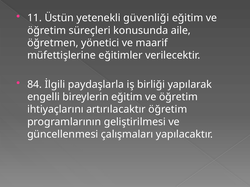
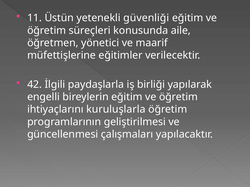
84: 84 -> 42
artırılacaktır: artırılacaktır -> kuruluşlarla
